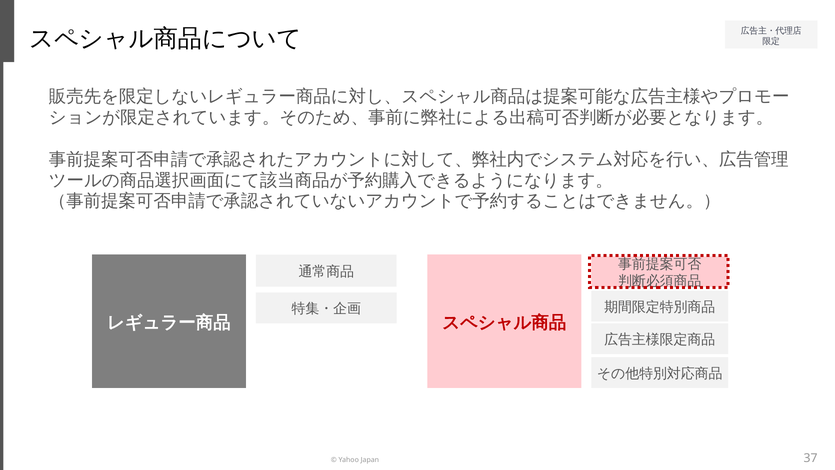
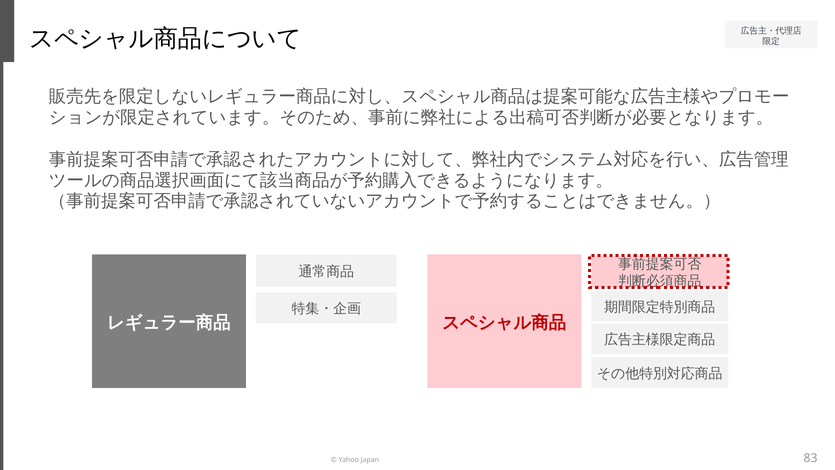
37: 37 -> 83
